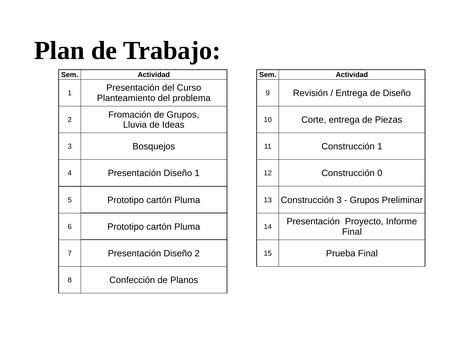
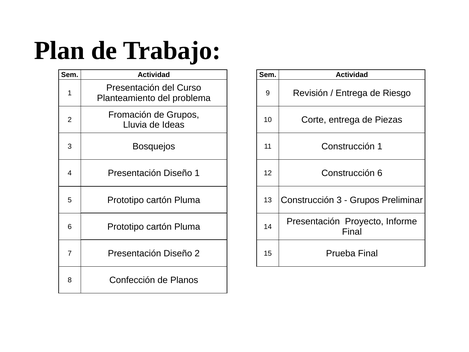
de Diseño: Diseño -> Riesgo
Construcción 0: 0 -> 6
